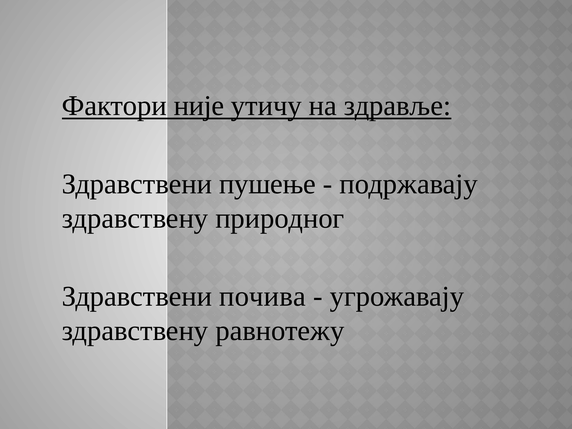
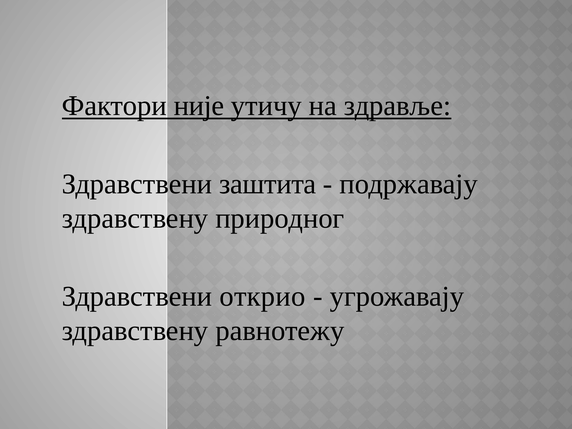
пушење: пушење -> заштита
почива: почива -> открио
